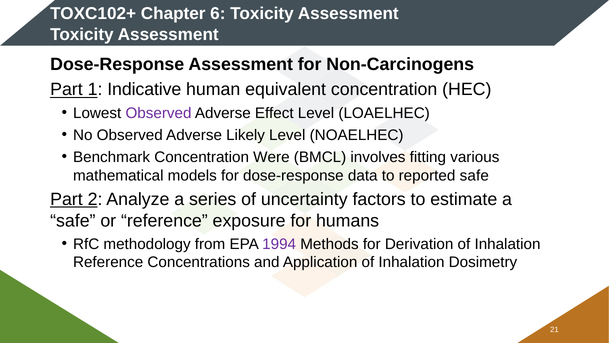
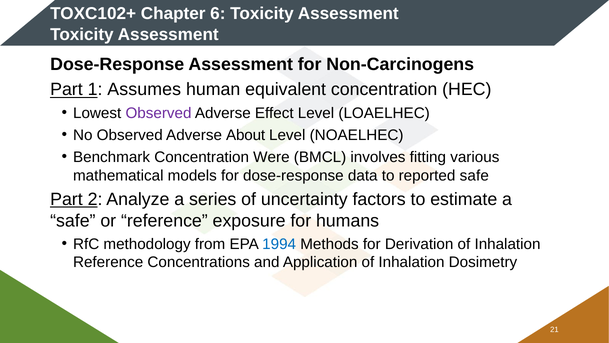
Indicative: Indicative -> Assumes
Likely: Likely -> About
1994 colour: purple -> blue
